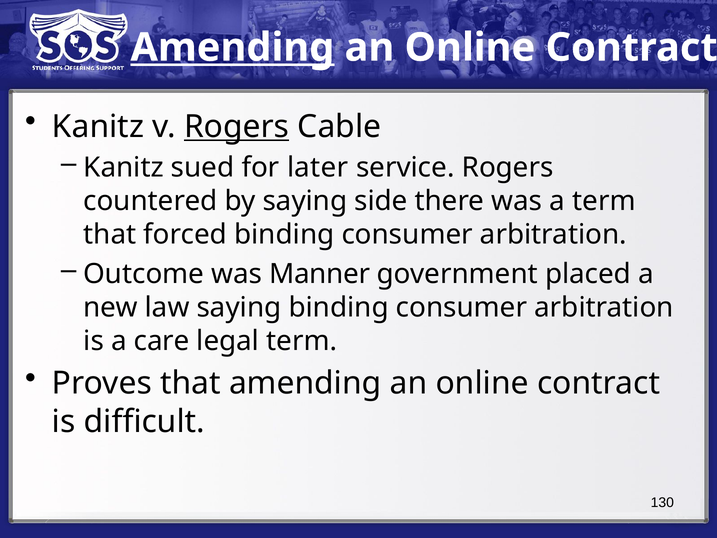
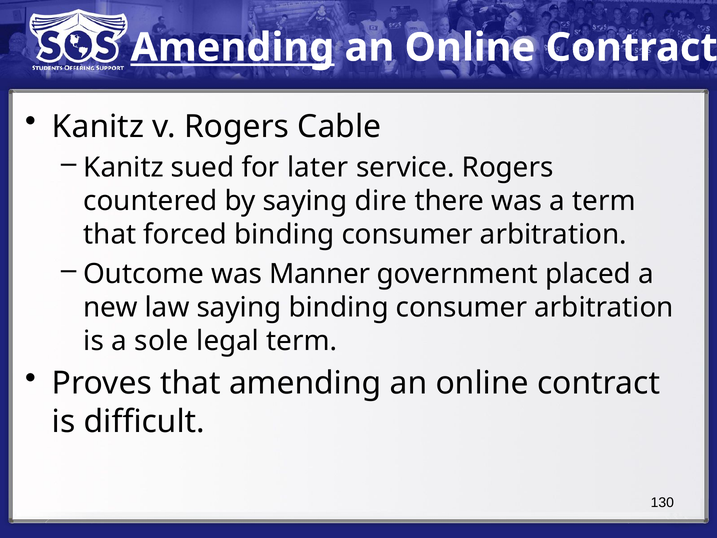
Rogers at (237, 127) underline: present -> none
side: side -> dire
care: care -> sole
